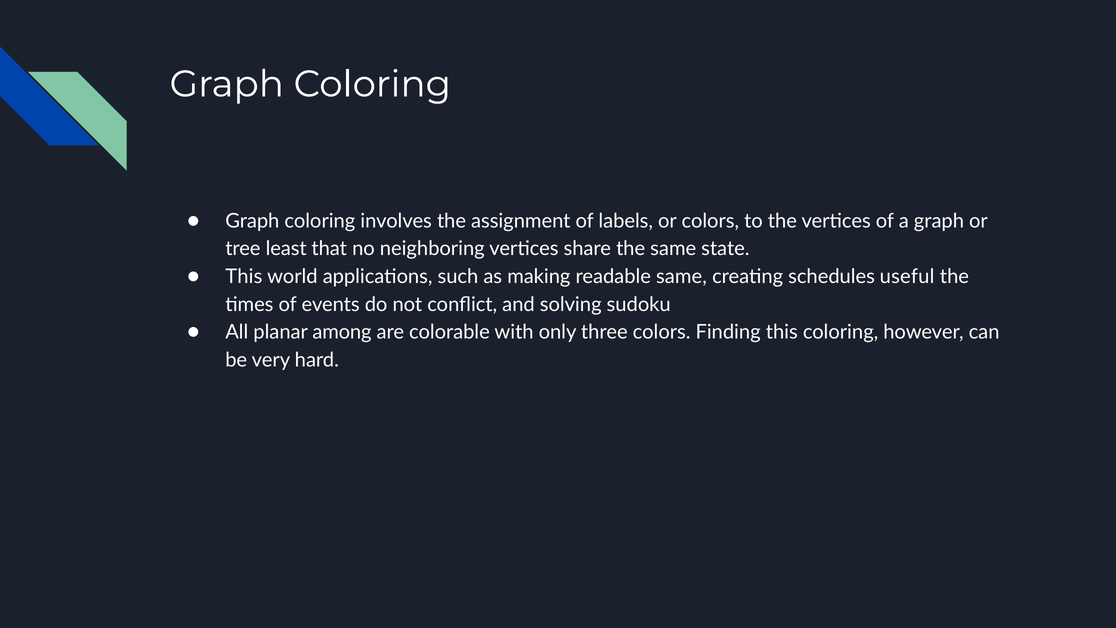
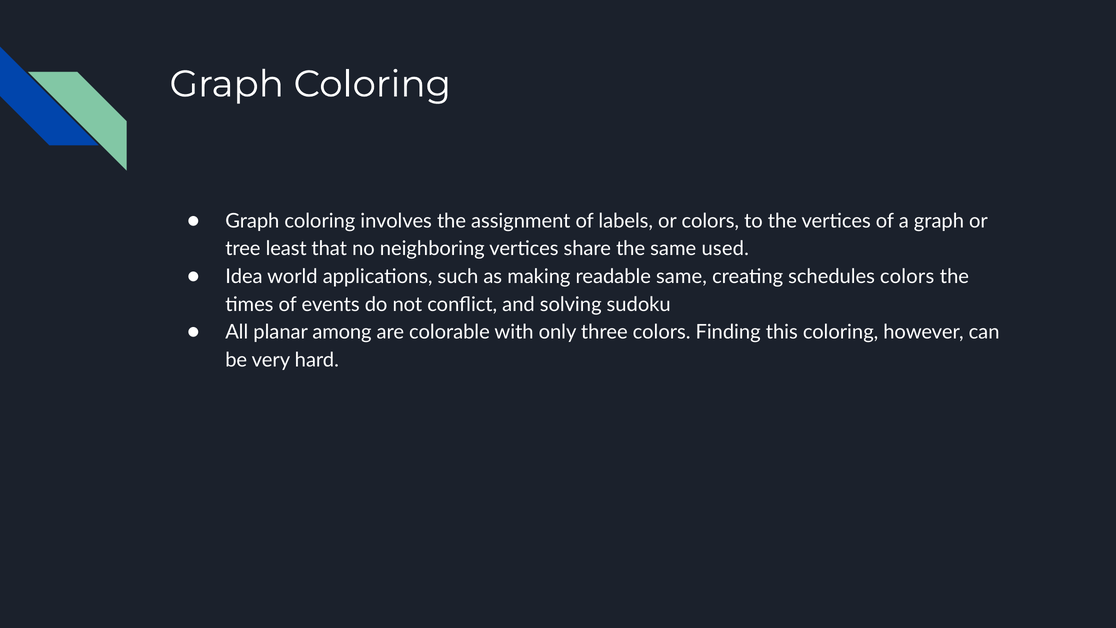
state: state -> used
This at (244, 276): This -> Idea
schedules useful: useful -> colors
